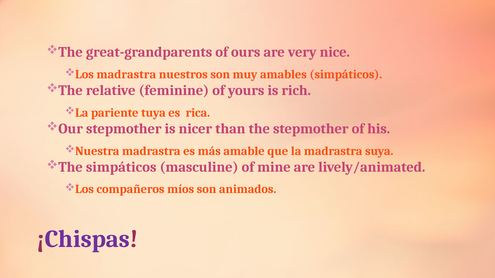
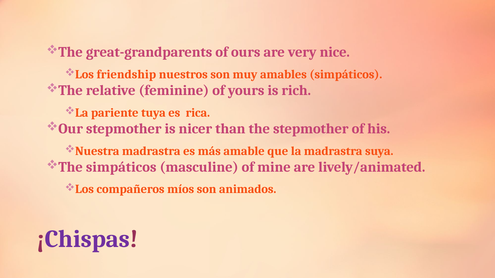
madrastra at (126, 74): madrastra -> friendship
